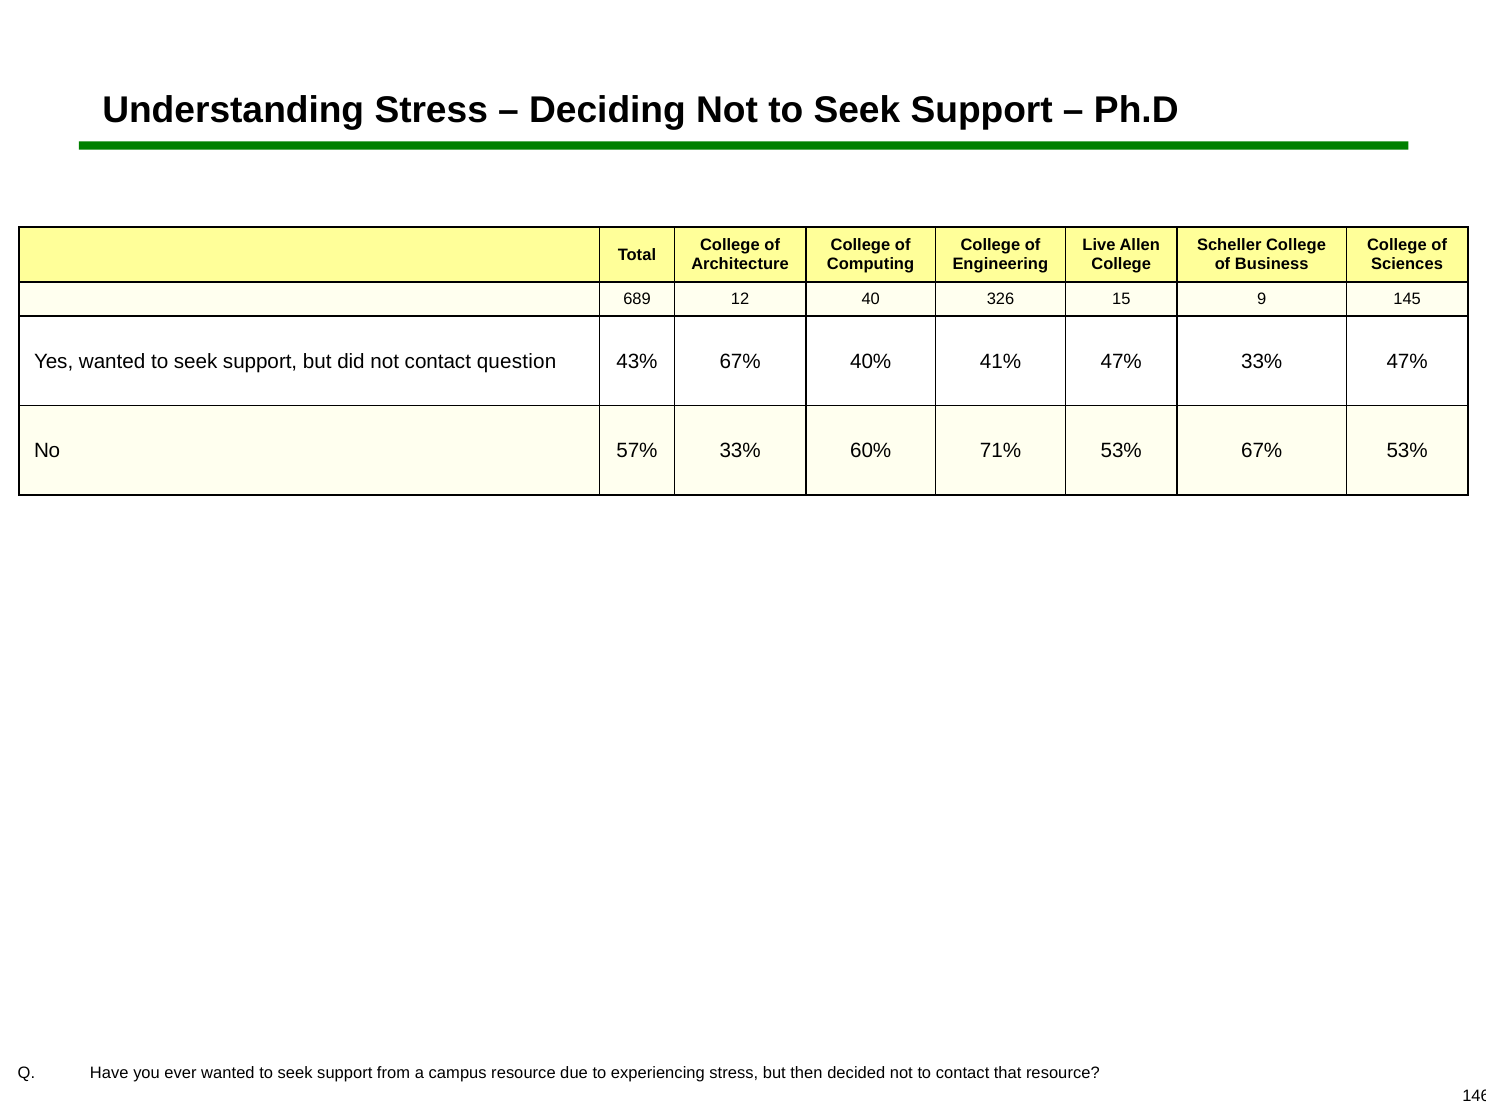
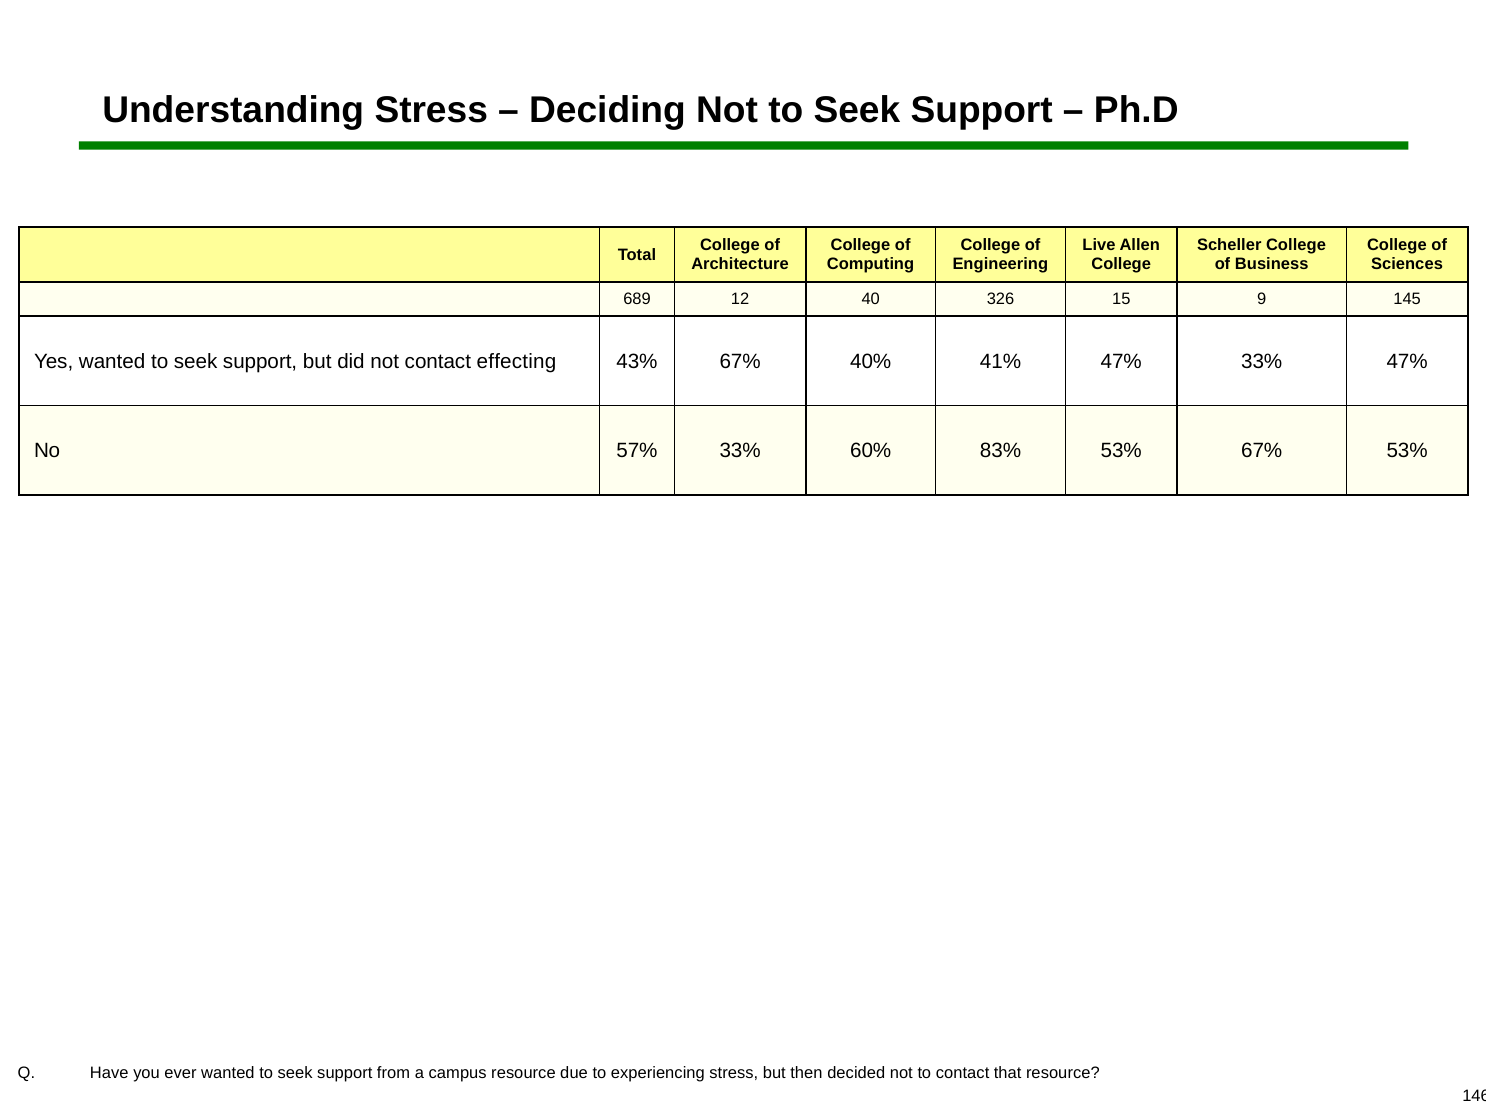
question: question -> effecting
71%: 71% -> 83%
